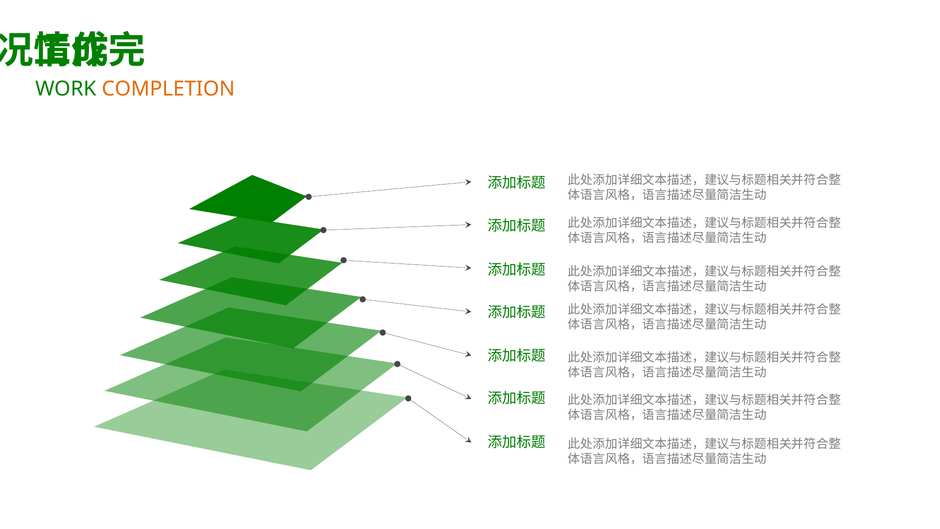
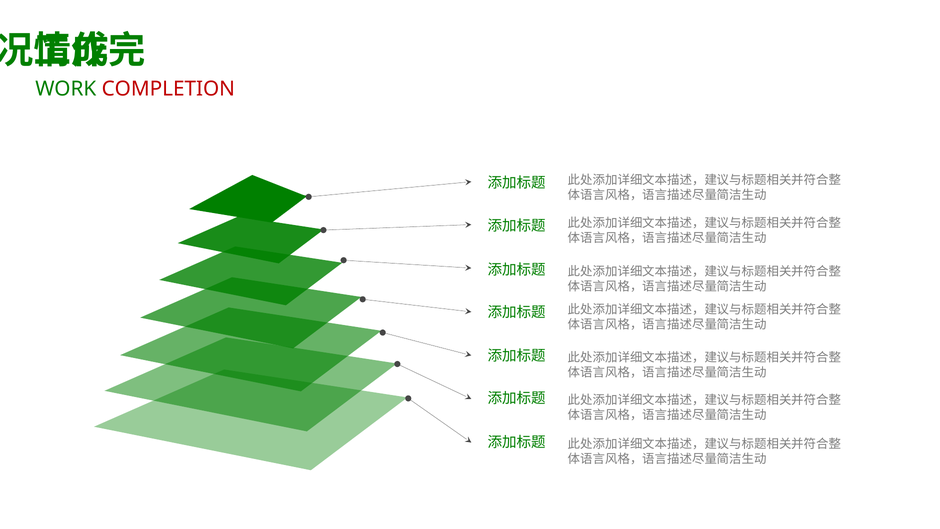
COMPLETION colour: orange -> red
